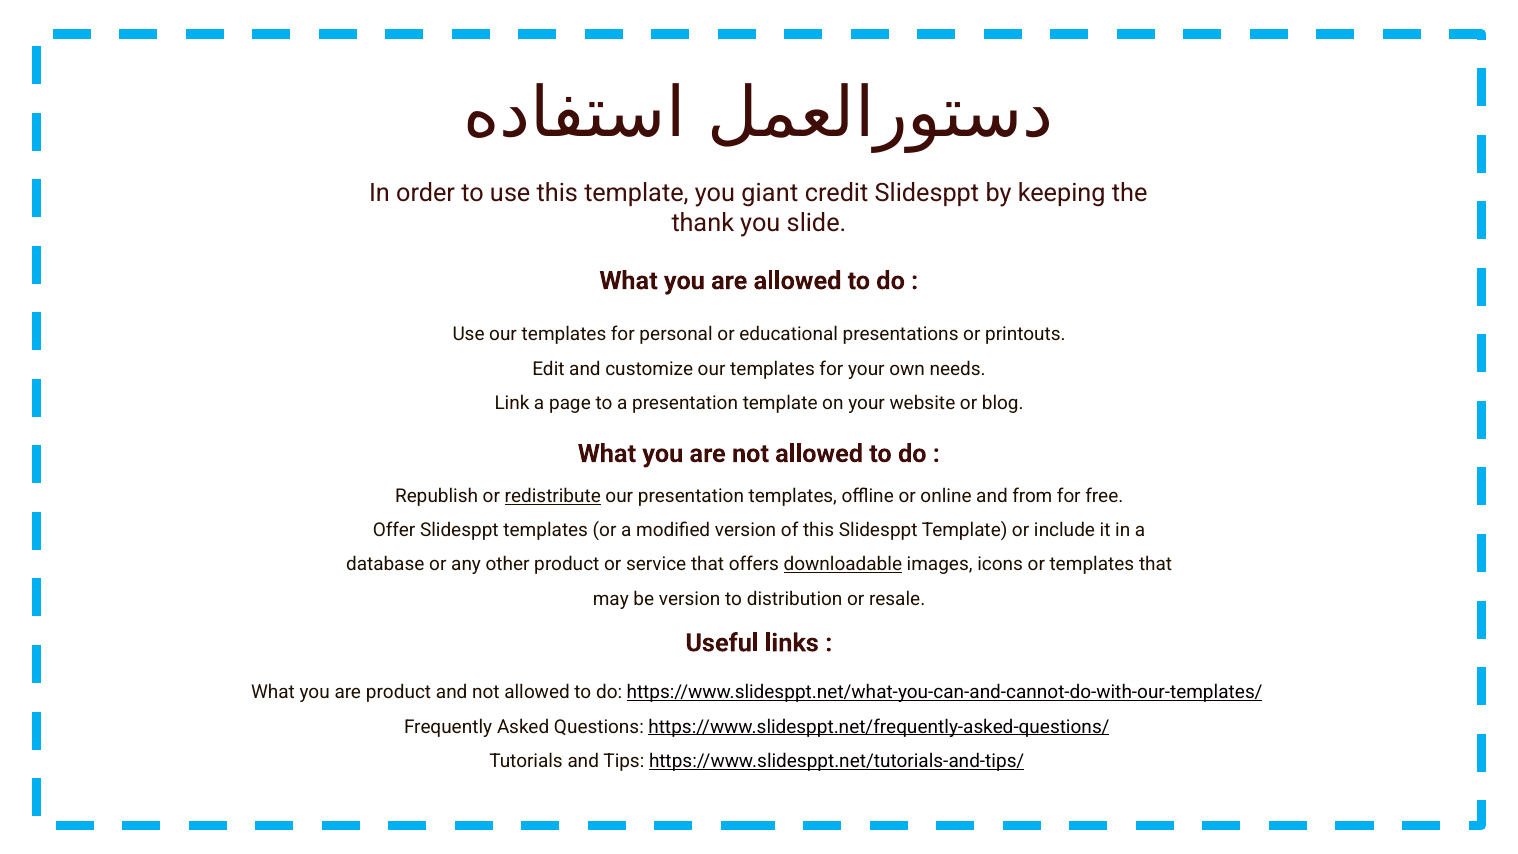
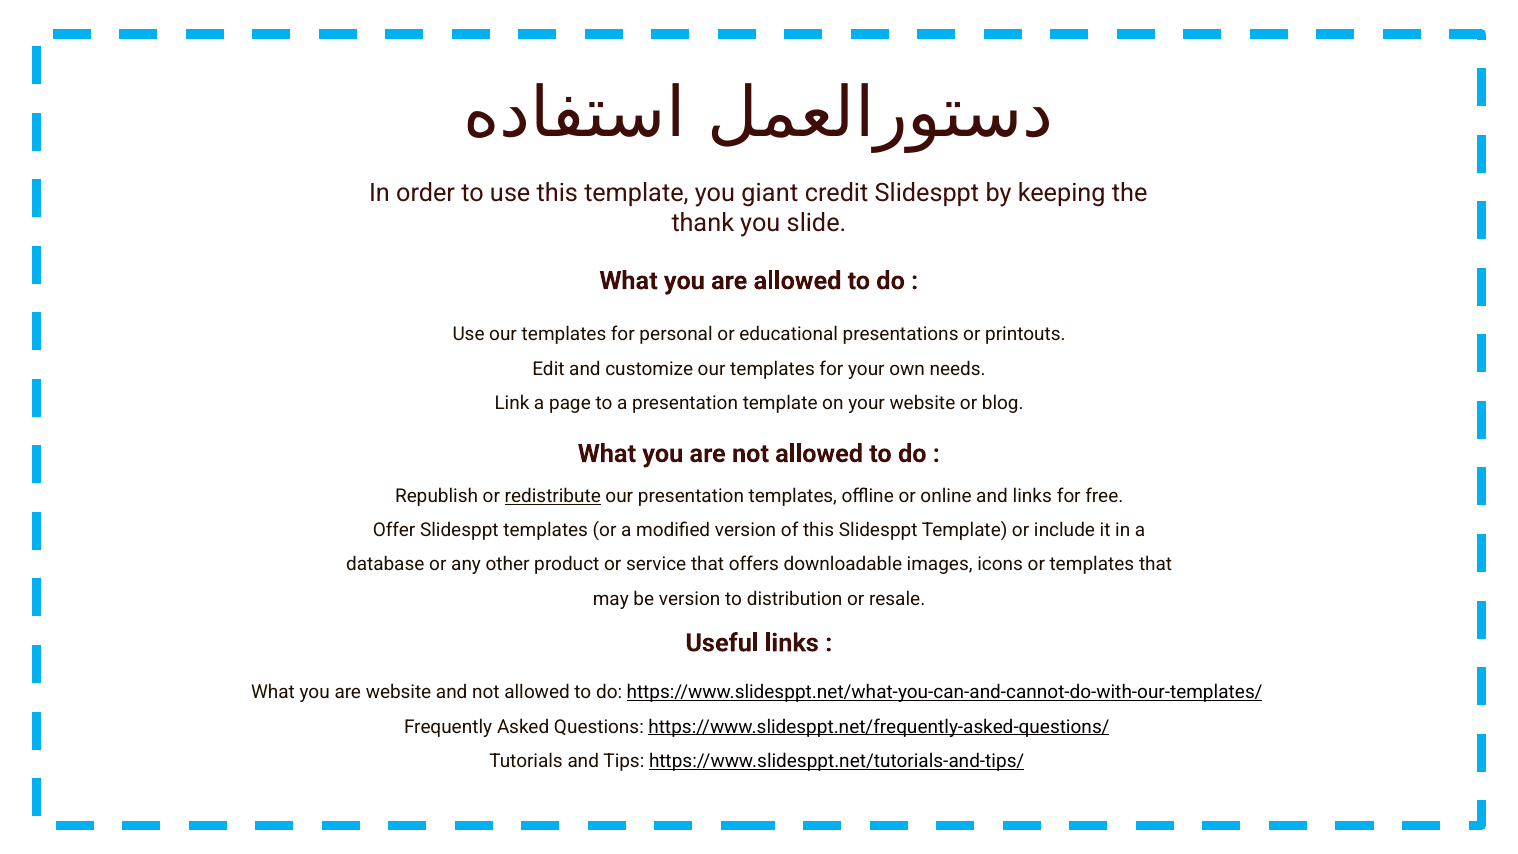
and from: from -> links
downloadable underline: present -> none
are product: product -> website
